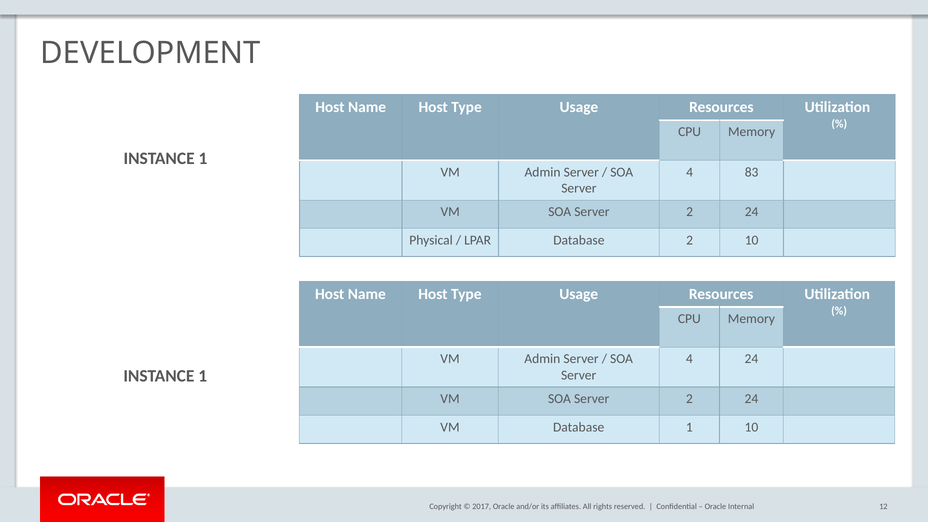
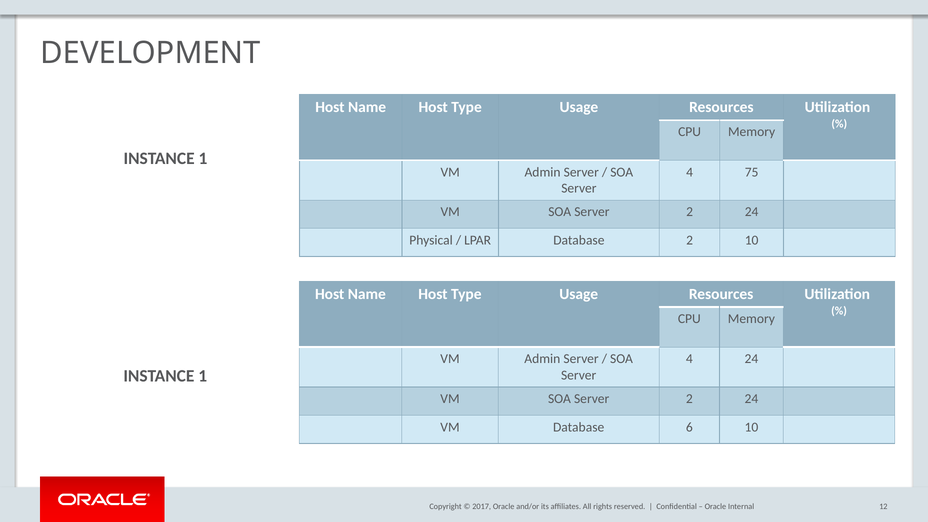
83: 83 -> 75
Database 1: 1 -> 6
